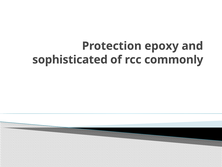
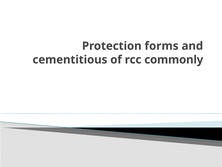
epoxy: epoxy -> forms
sophisticated: sophisticated -> cementitious
